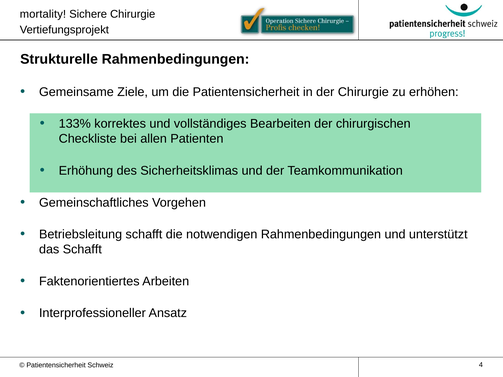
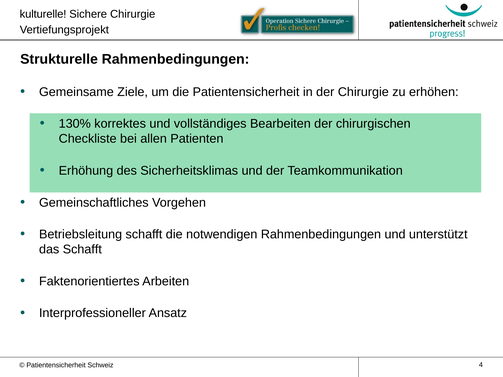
mortality: mortality -> kulturelle
133%: 133% -> 130%
